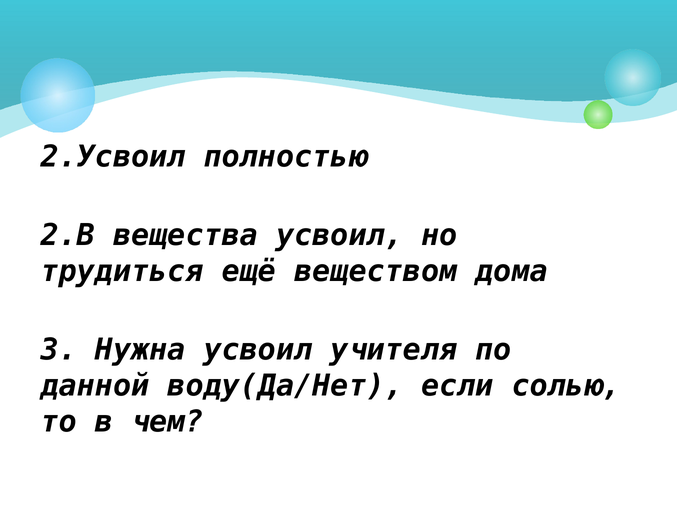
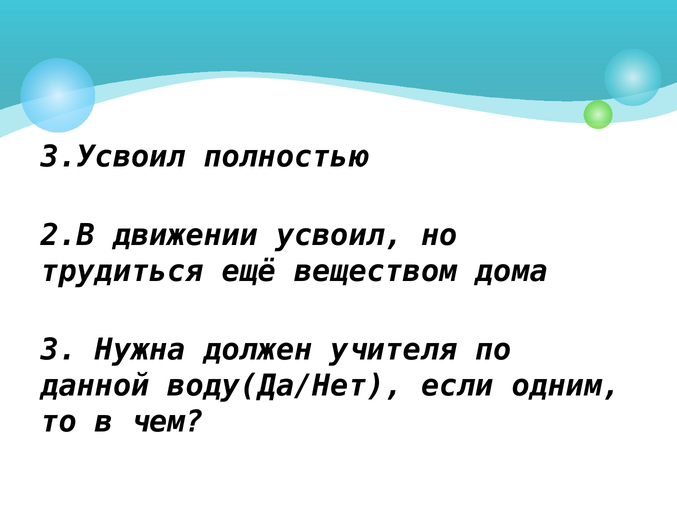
2.Усвоил: 2.Усвоил -> 3.Усвоил
вещества: вещества -> движении
Нужна усвоил: усвоил -> должен
солью: солью -> одним
